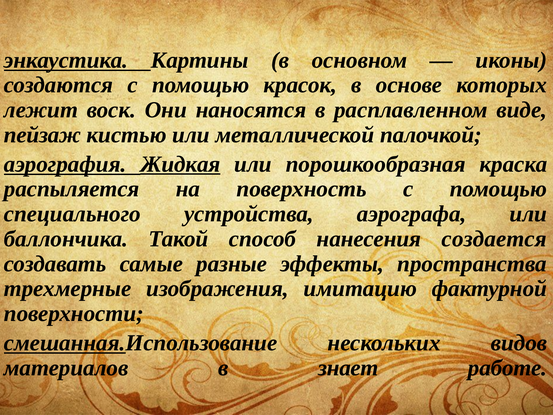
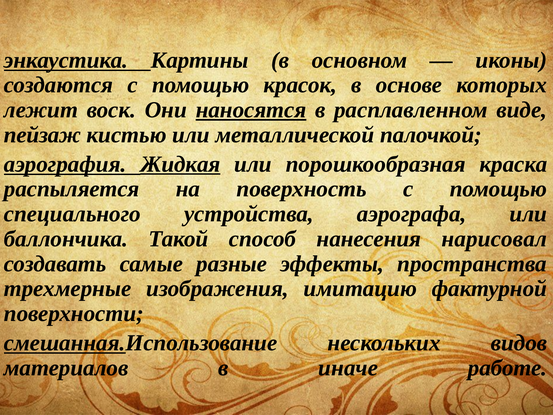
наносятся underline: none -> present
создается: создается -> нарисовал
знает: знает -> иначе
